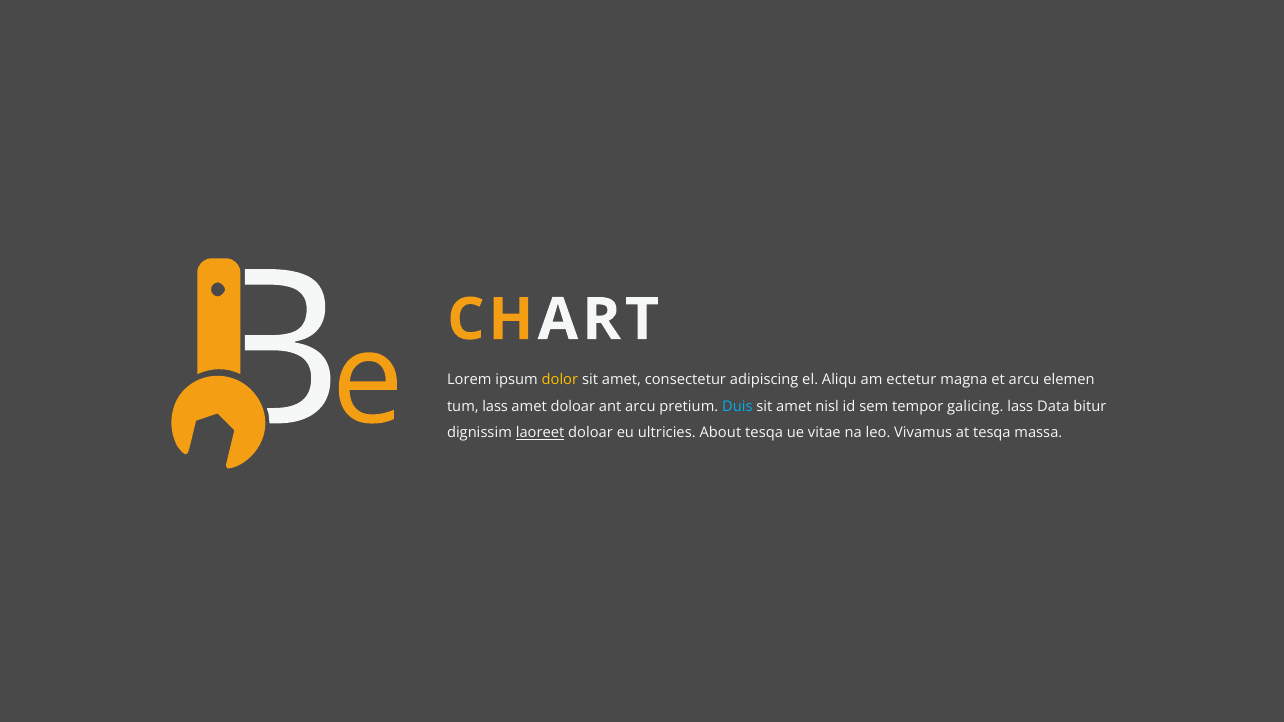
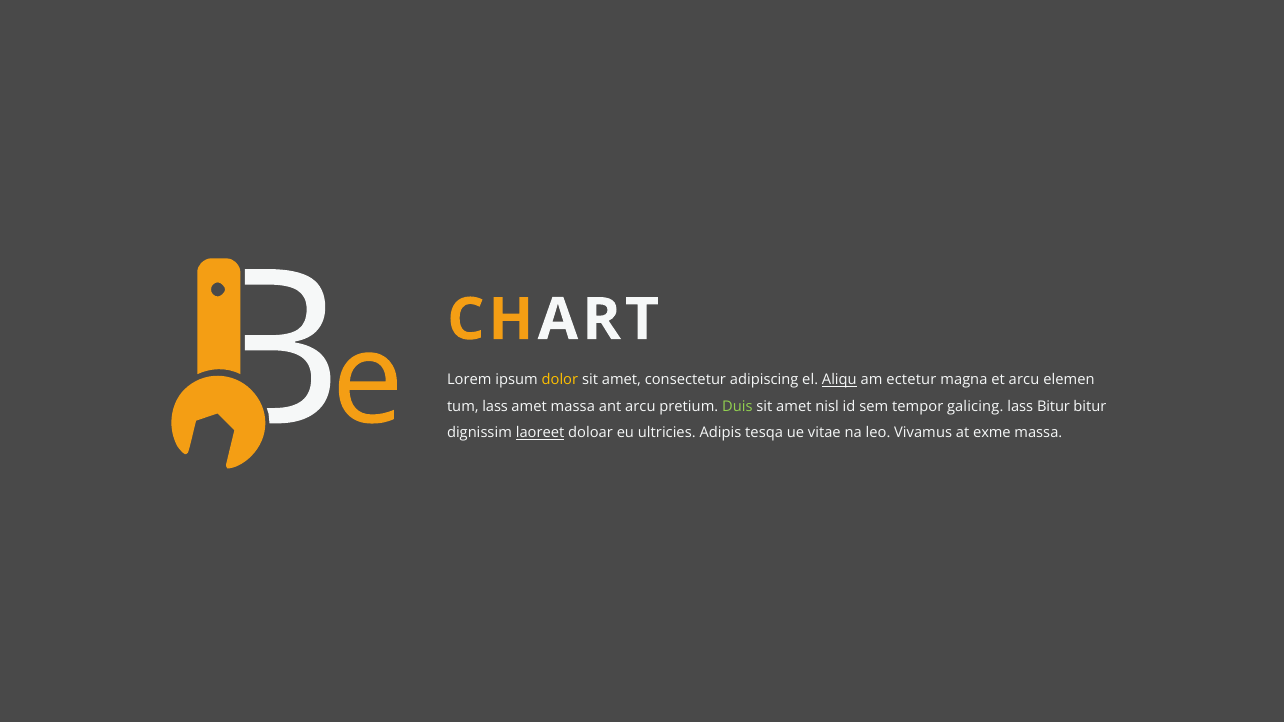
Aliqu underline: none -> present
amet doloar: doloar -> massa
Duis colour: light blue -> light green
lass Data: Data -> Bitur
About: About -> Adipis
at tesqa: tesqa -> exme
